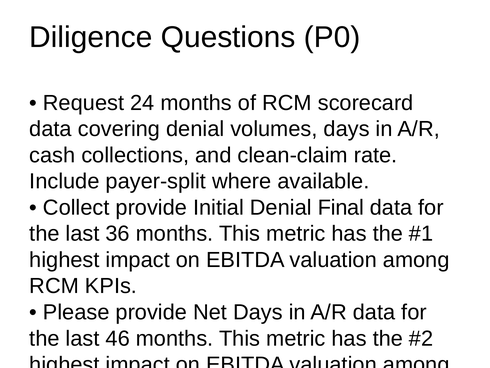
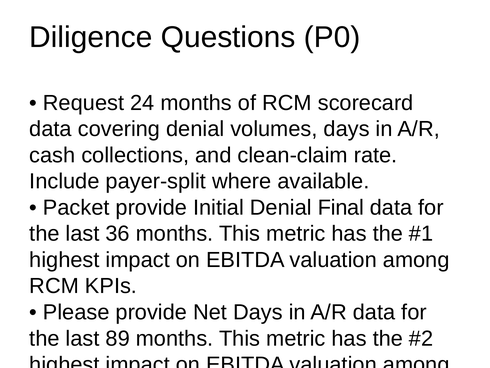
Collect at (76, 207): Collect -> Packet
46: 46 -> 89
